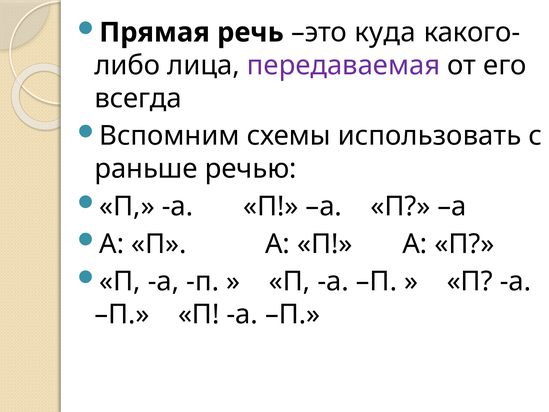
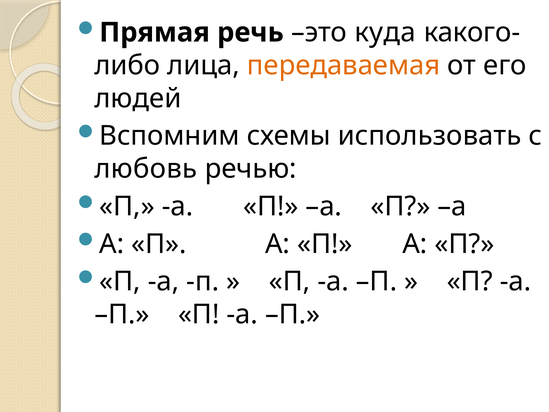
передаваемая colour: purple -> orange
всегда: всегда -> людей
раньше: раньше -> любовь
